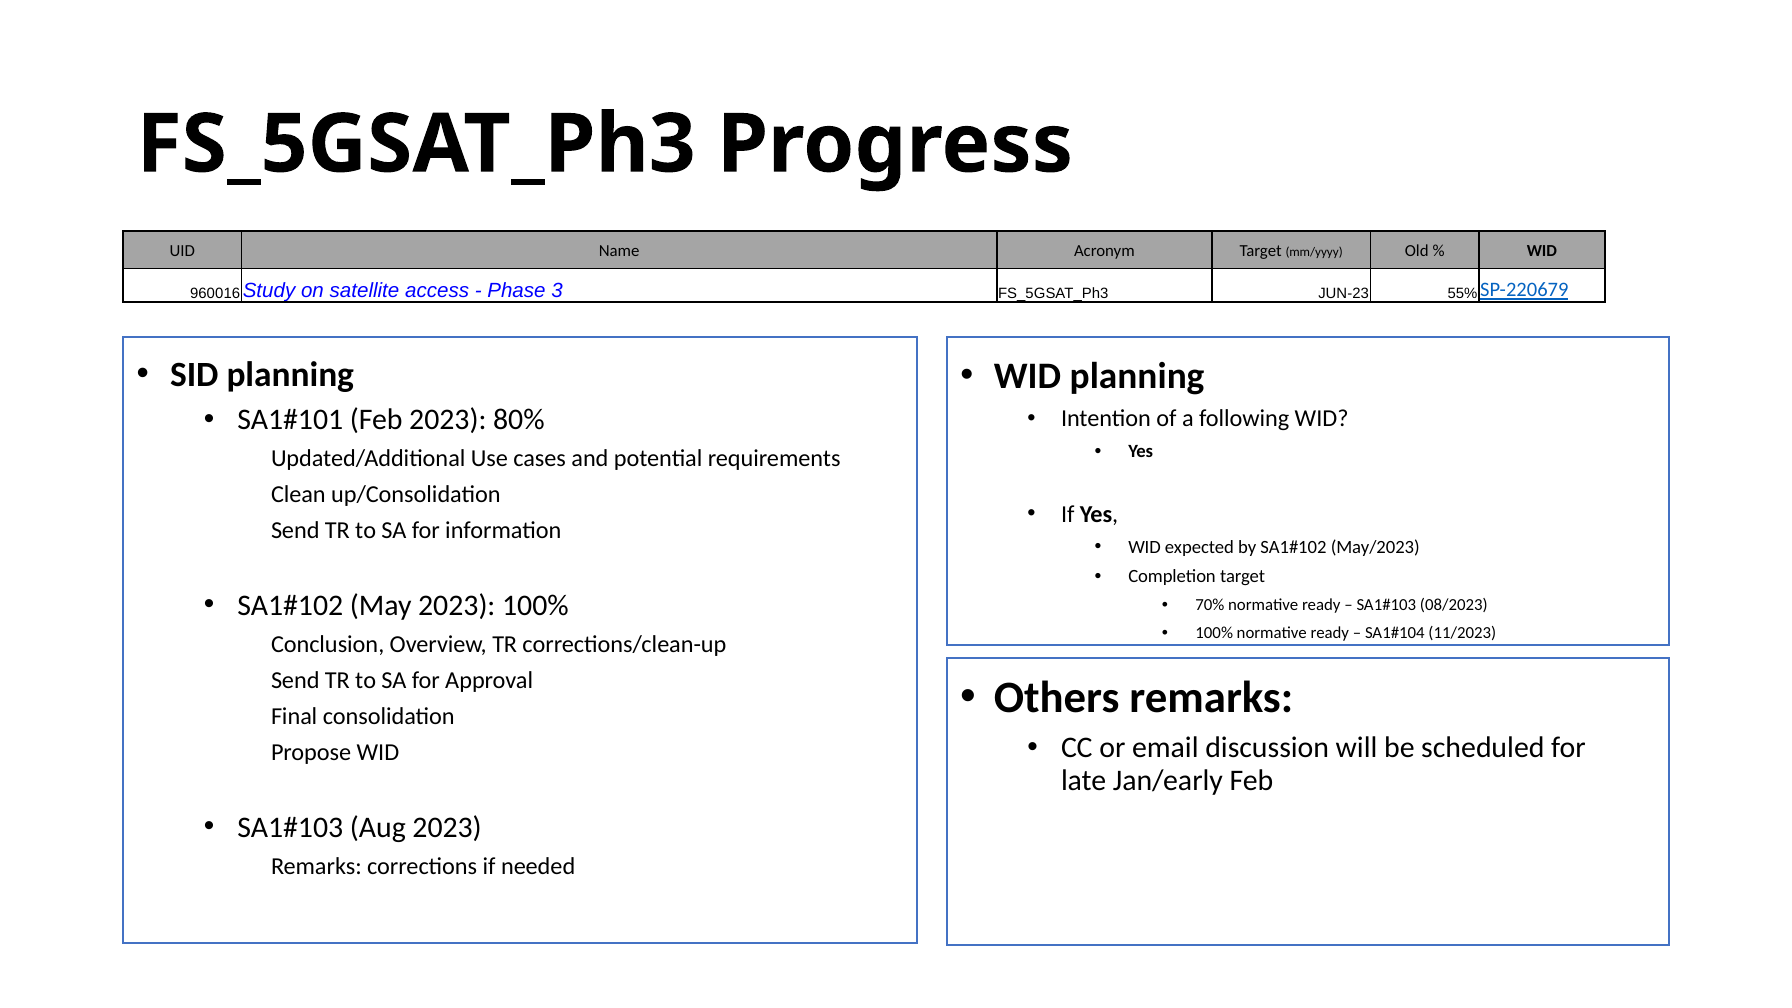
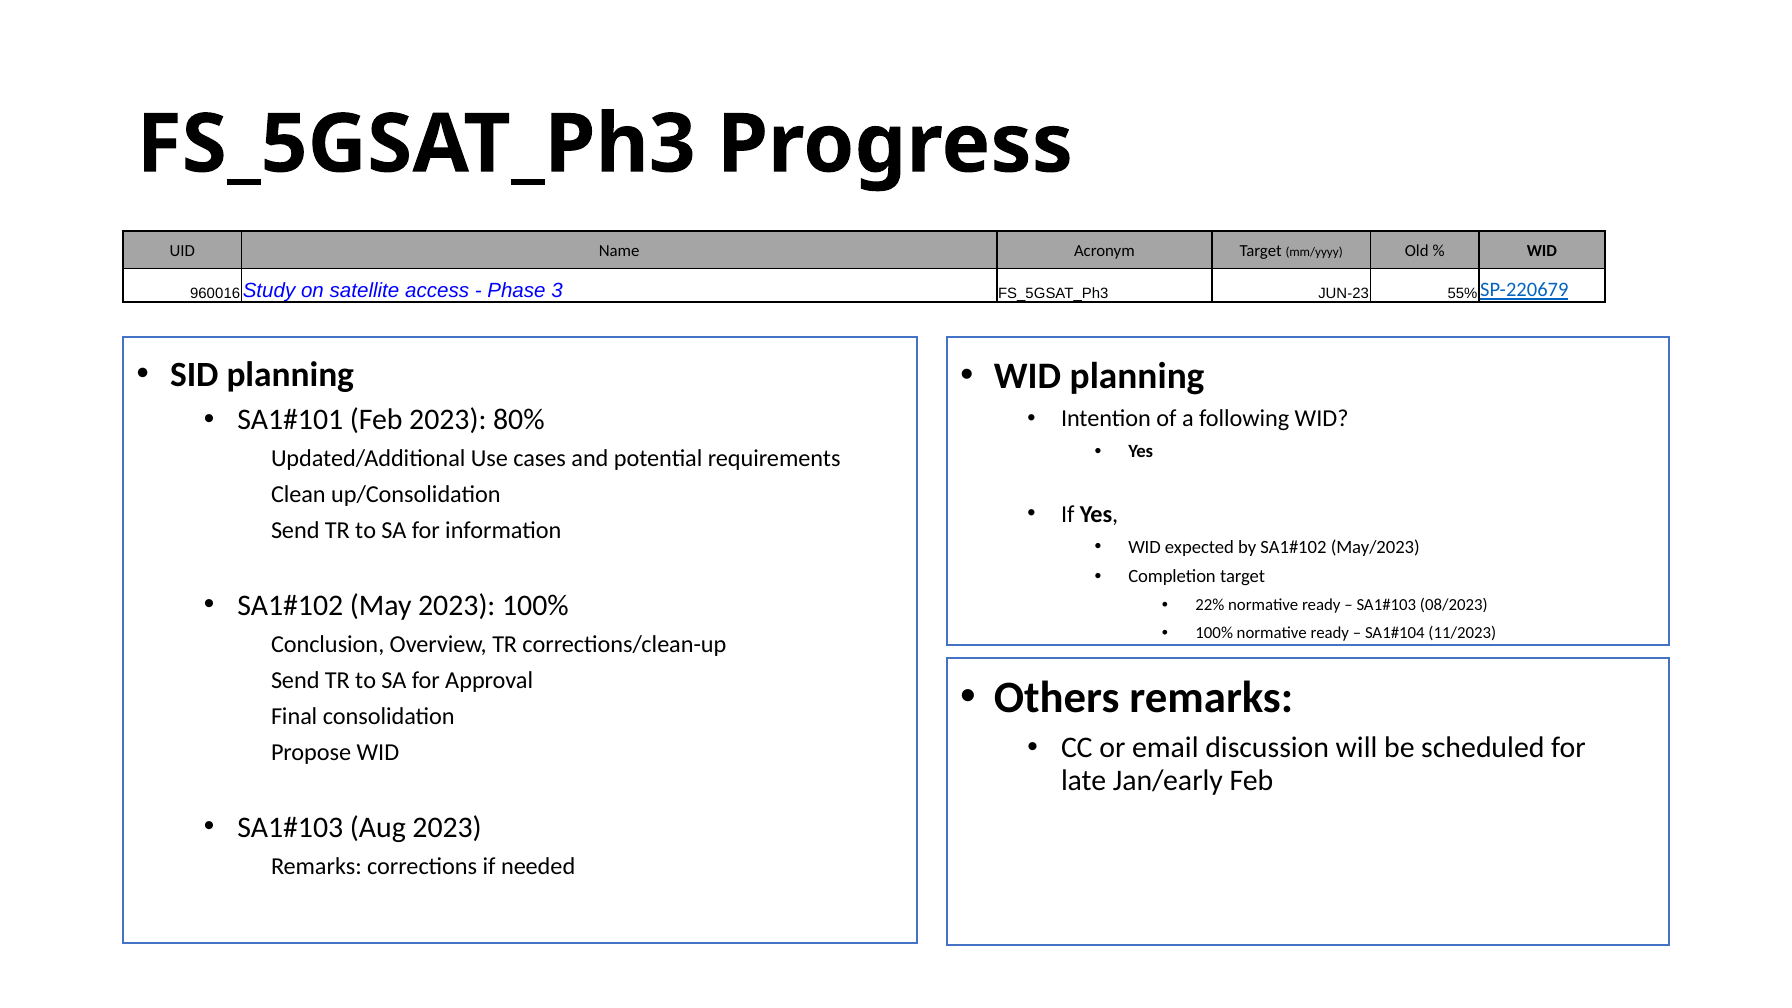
70%: 70% -> 22%
